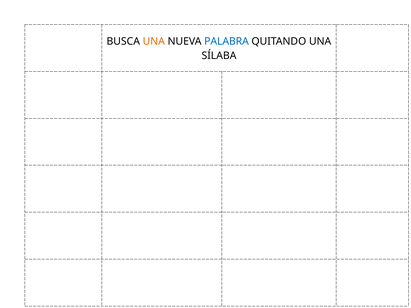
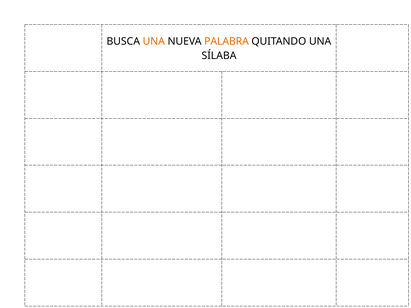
PALABRA colour: blue -> orange
